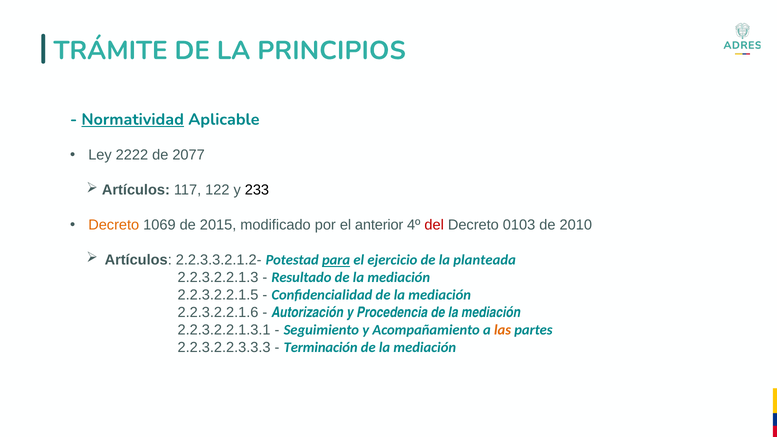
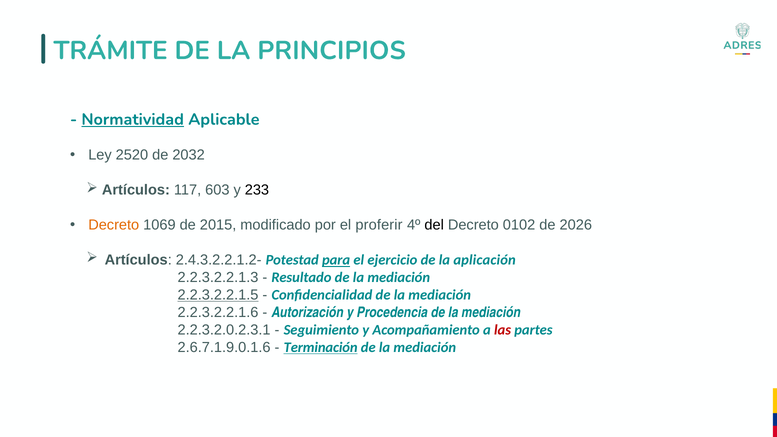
2222: 2222 -> 2520
2077: 2077 -> 2032
122: 122 -> 603
anterior: anterior -> proferir
del colour: red -> black
0103: 0103 -> 0102
2010: 2010 -> 2026
2.2.3.3.2.1.2-: 2.2.3.3.2.1.2- -> 2.4.3.2.2.1.2-
planteada: planteada -> aplicación
2.2.3.2.2.1.5 underline: none -> present
2.2.3.2.2.1.3.1: 2.2.3.2.2.1.3.1 -> 2.2.3.2.0.2.3.1
las colour: orange -> red
2.2.3.2.2.3.3.3: 2.2.3.2.2.3.3.3 -> 2.6.7.1.9.0.1.6
Terminación underline: none -> present
